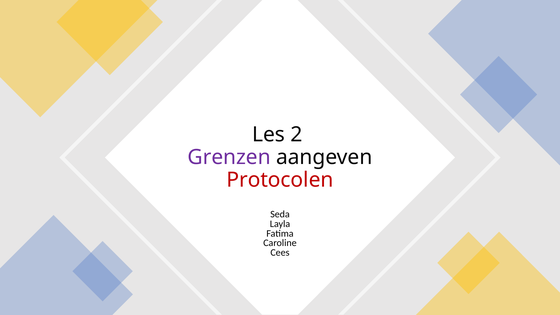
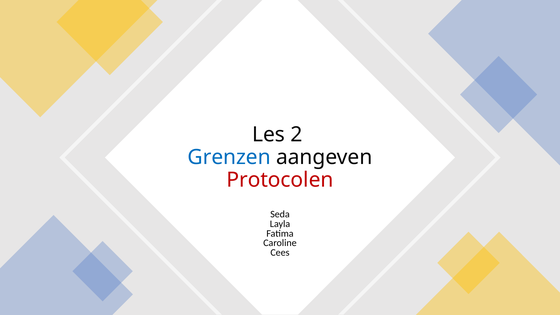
Grenzen colour: purple -> blue
